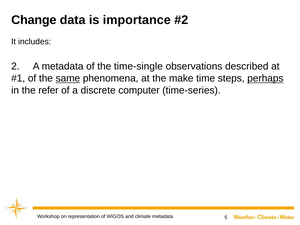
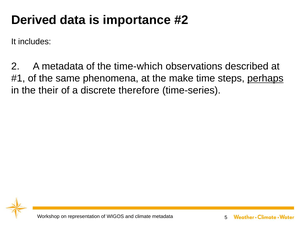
Change: Change -> Derived
time-single: time-single -> time-which
same underline: present -> none
refer: refer -> their
computer: computer -> therefore
